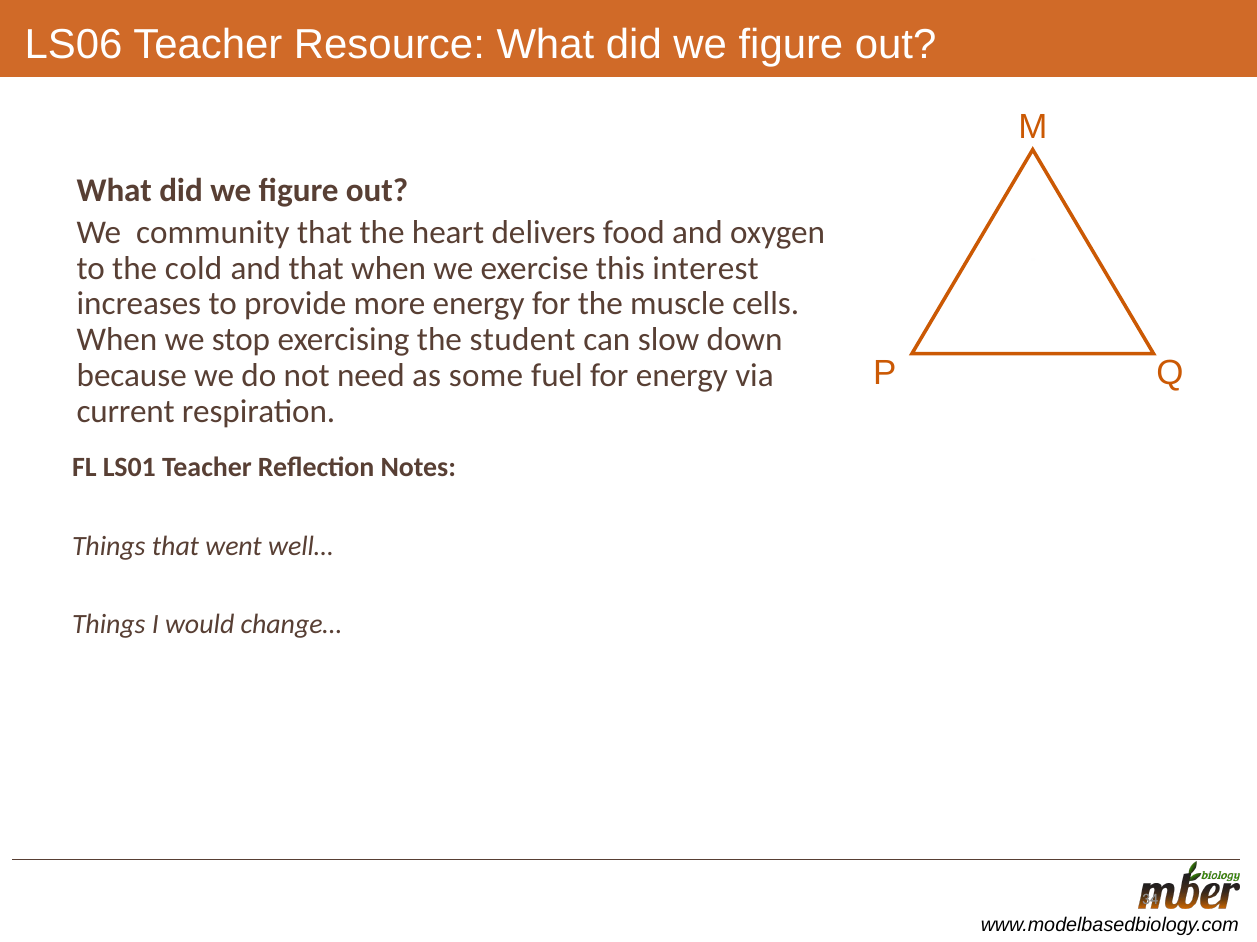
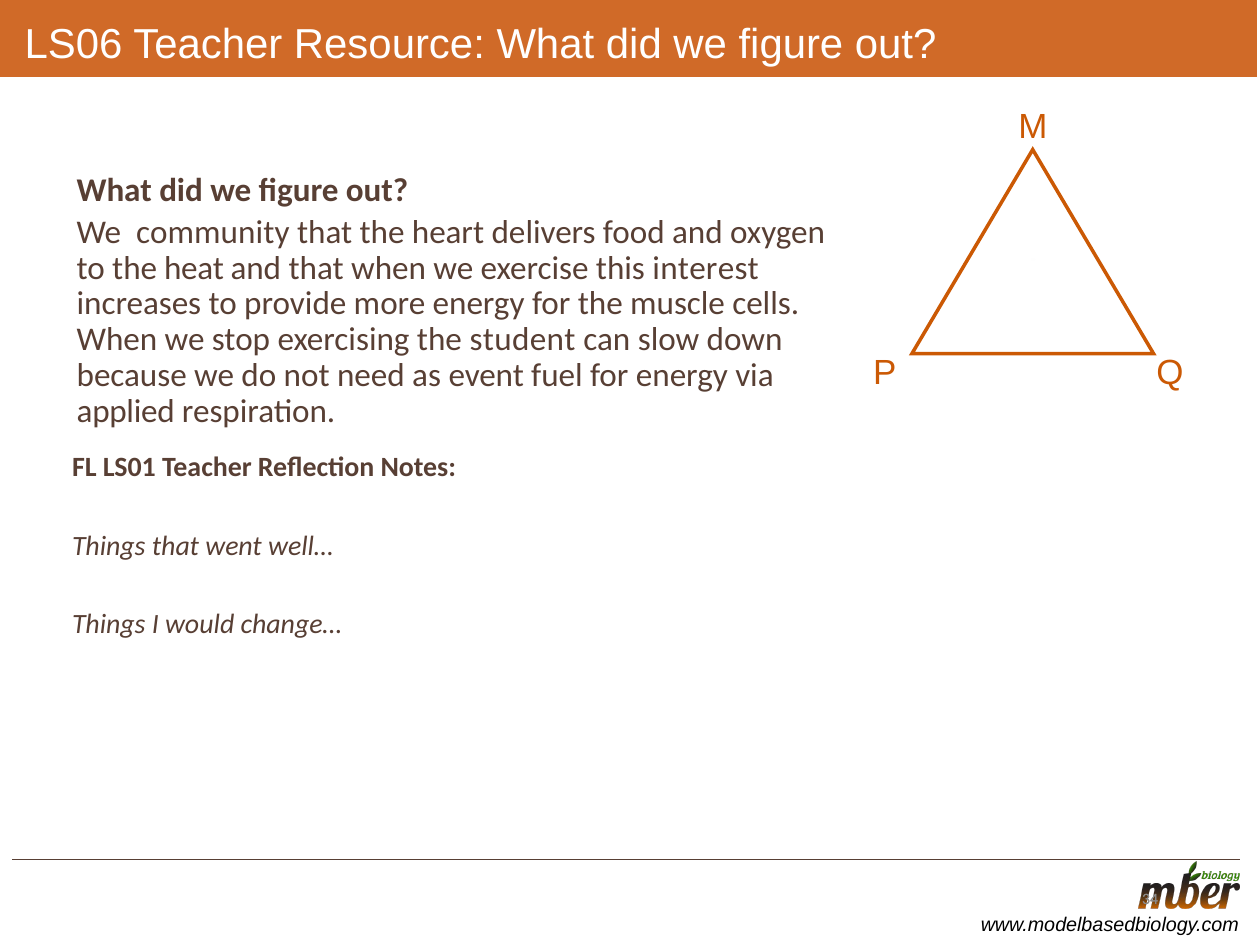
cold: cold -> heat
some: some -> event
current: current -> applied
